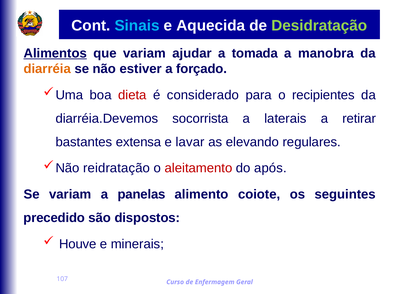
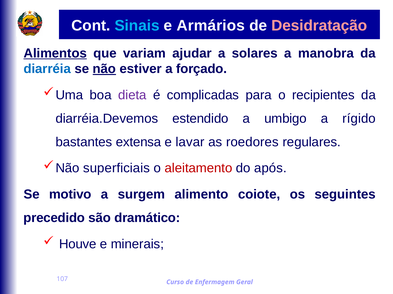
Aquecida: Aquecida -> Armários
Desidratação colour: light green -> pink
tomada: tomada -> solares
diarréia colour: orange -> blue
não underline: none -> present
dieta colour: red -> purple
considerado: considerado -> complicadas
socorrista: socorrista -> estendido
laterais: laterais -> umbigo
retirar: retirar -> rígido
elevando: elevando -> roedores
reidratação: reidratação -> superficiais
Se variam: variam -> motivo
panelas: panelas -> surgem
dispostos: dispostos -> dramático
